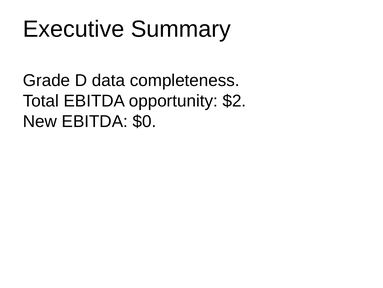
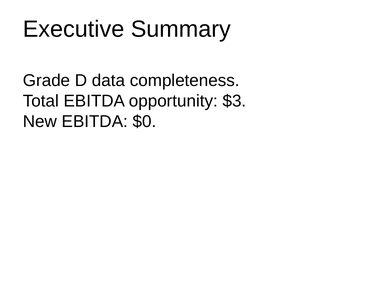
$2: $2 -> $3
